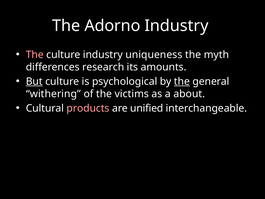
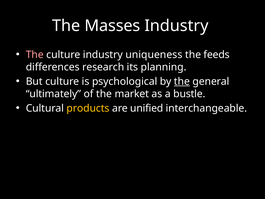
Adorno: Adorno -> Masses
myth: myth -> feeds
amounts: amounts -> planning
But underline: present -> none
withering: withering -> ultimately
victims: victims -> market
about: about -> bustle
products colour: pink -> yellow
